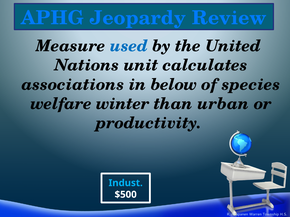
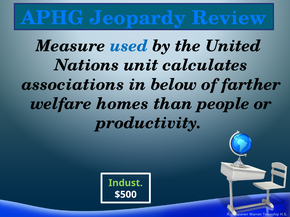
species: species -> farther
winter: winter -> homes
urban: urban -> people
Indust colour: light blue -> light green
